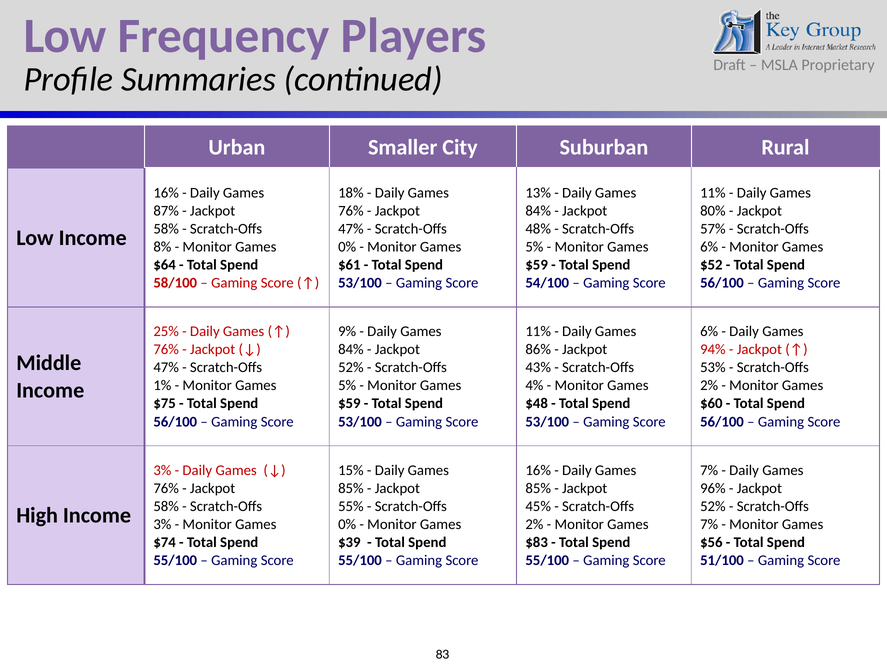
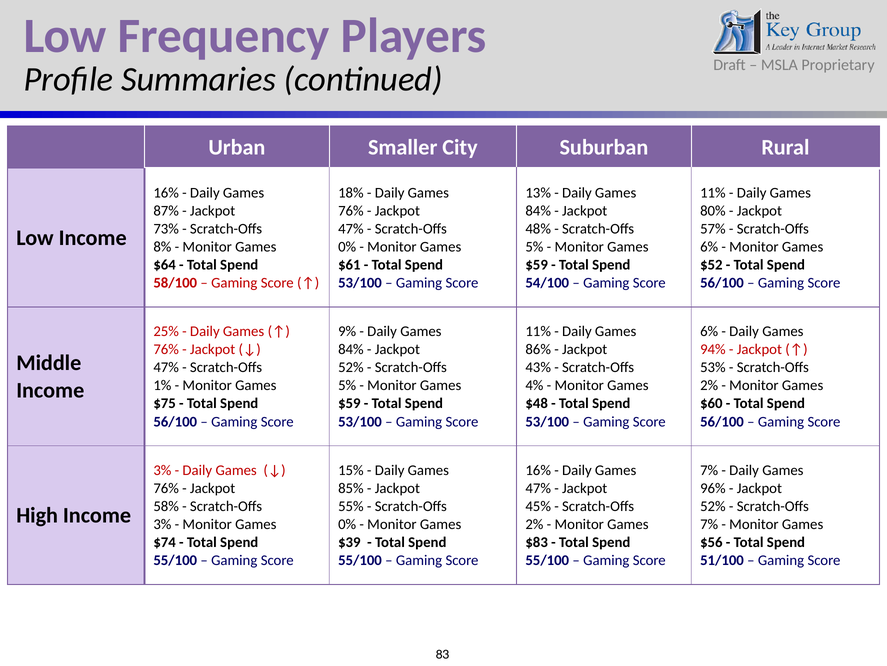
58% at (166, 228): 58% -> 73%
85% at (538, 488): 85% -> 47%
